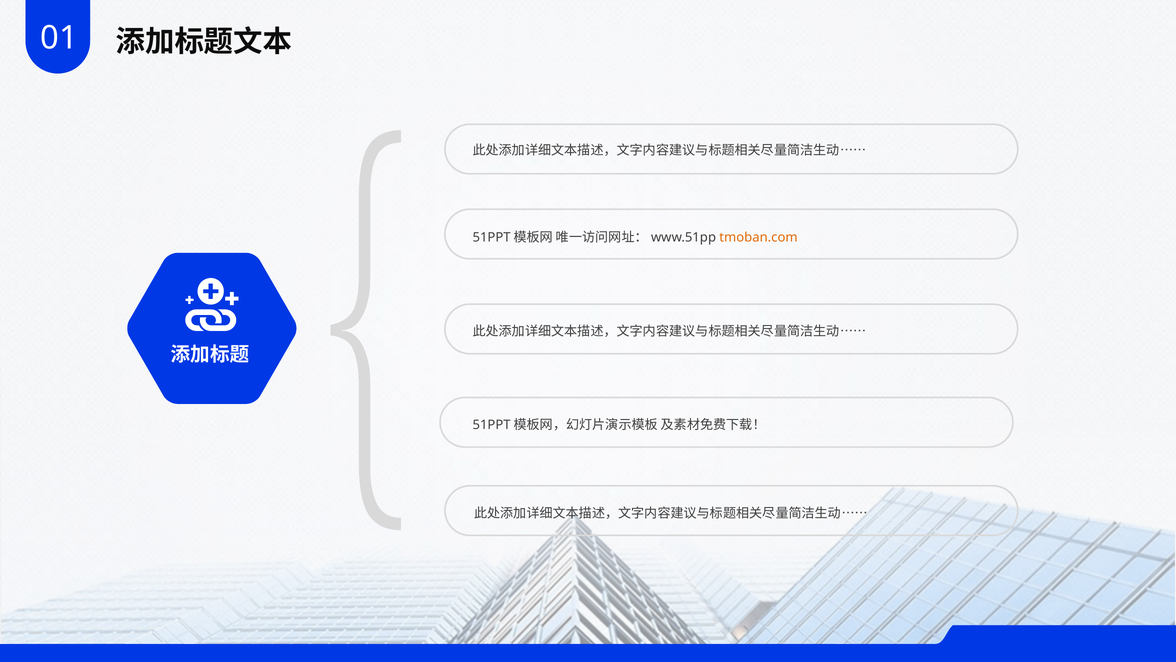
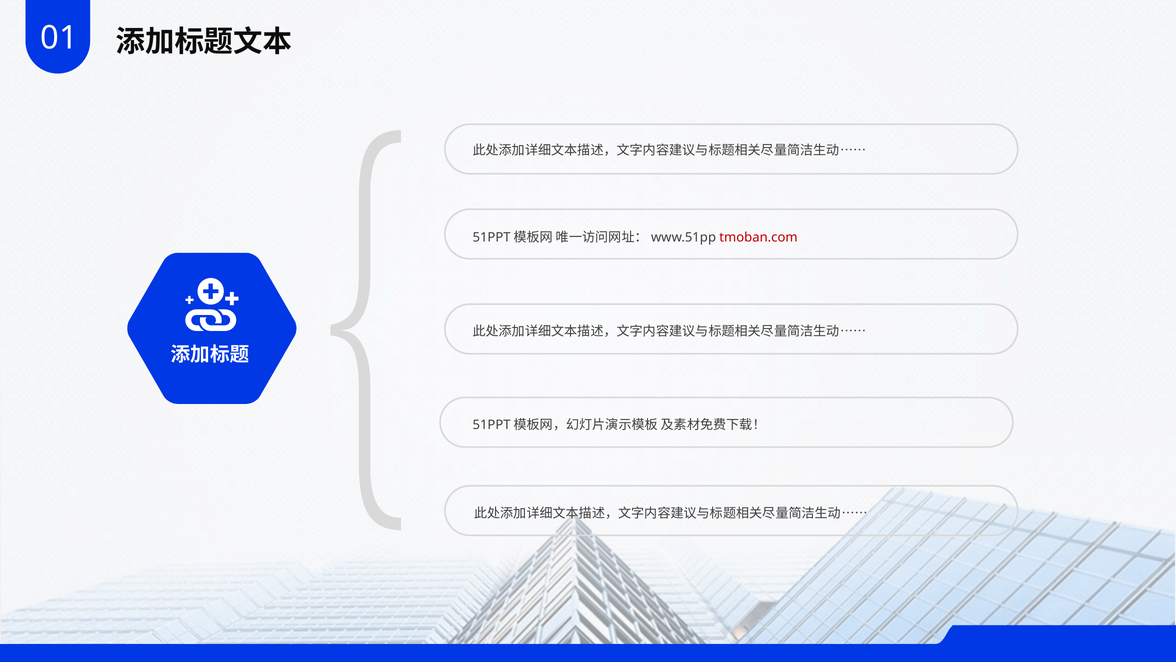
tmoban.com colour: orange -> red
